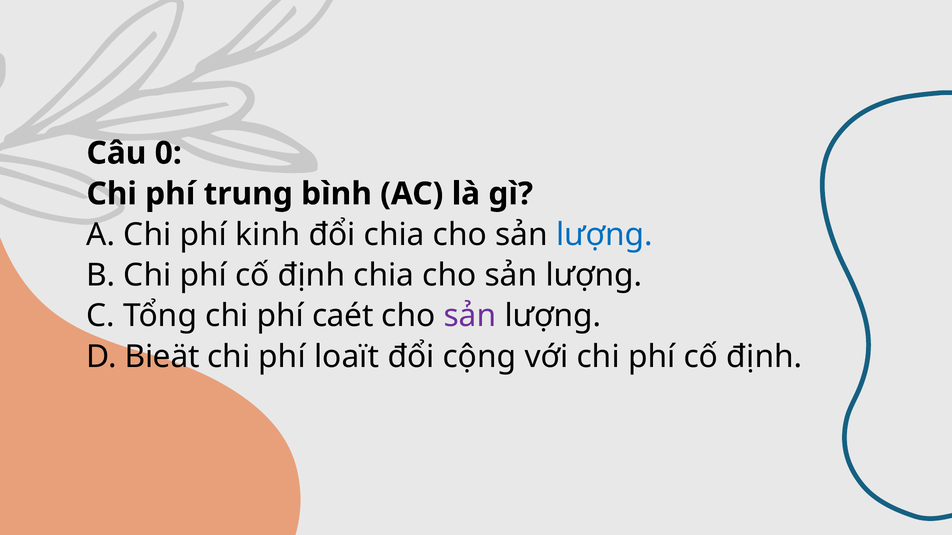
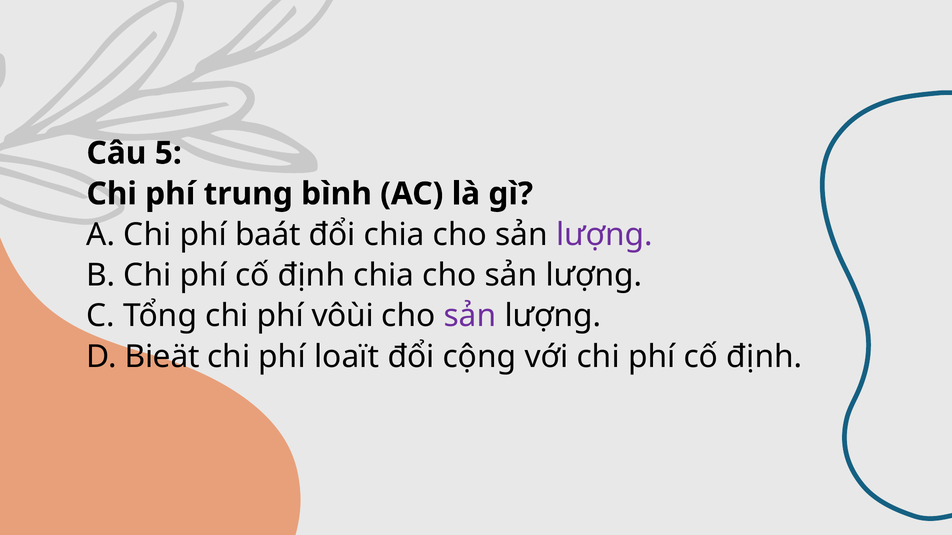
0: 0 -> 5
kinh: kinh -> baát
lượng at (604, 235) colour: blue -> purple
caét: caét -> vôùi
